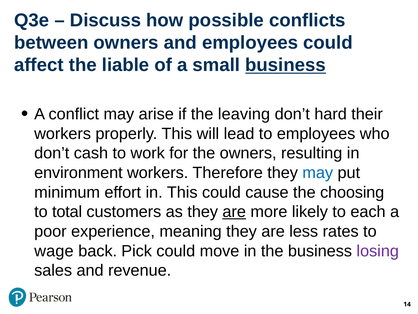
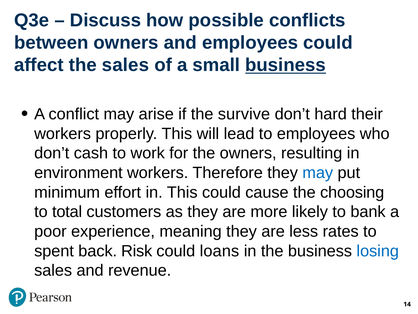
the liable: liable -> sales
leaving: leaving -> survive
are at (234, 212) underline: present -> none
each: each -> bank
wage: wage -> spent
Pick: Pick -> Risk
move: move -> loans
losing colour: purple -> blue
